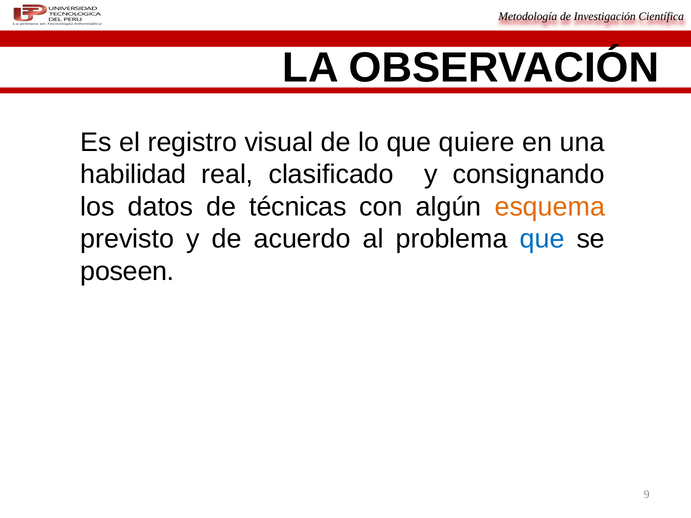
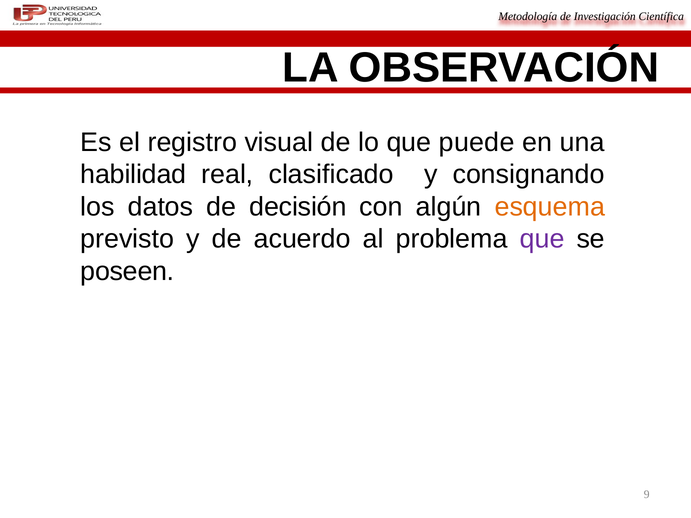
quiere: quiere -> puede
técnicas: técnicas -> decisión
que at (542, 239) colour: blue -> purple
